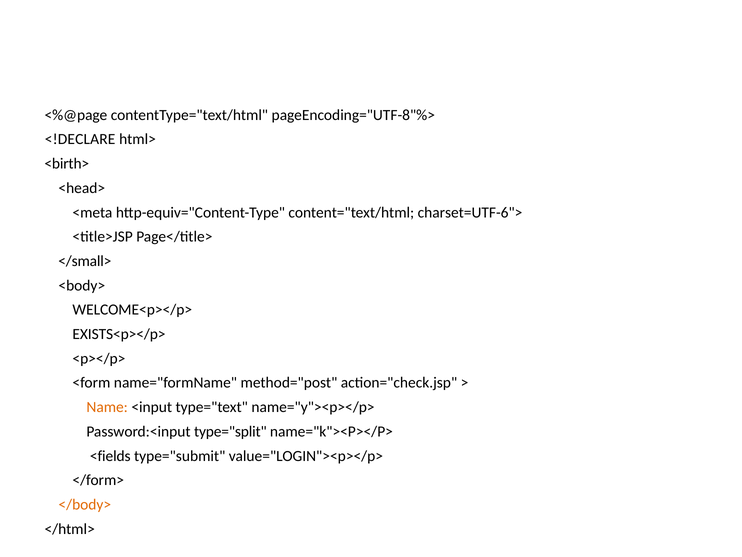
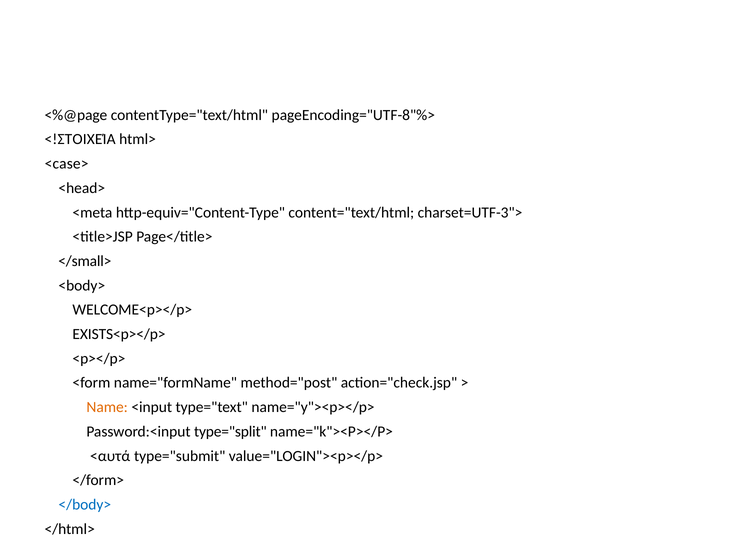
<!DECLARE: <!DECLARE -> <!ΣΤΟΙΧΕΊΑ
<birth>: <birth> -> <case>
charset=UTF-6">: charset=UTF-6"> -> charset=UTF-3">
<fields: <fields -> <αυτά
</body> colour: orange -> blue
